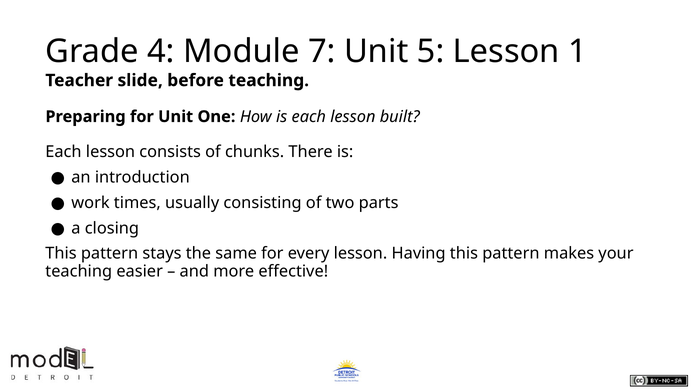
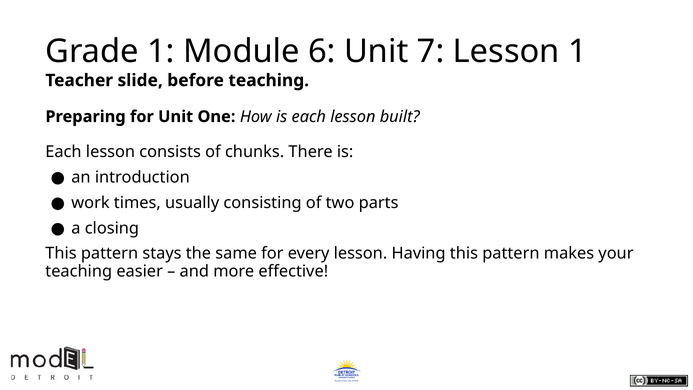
Grade 4: 4 -> 1
7: 7 -> 6
5: 5 -> 7
